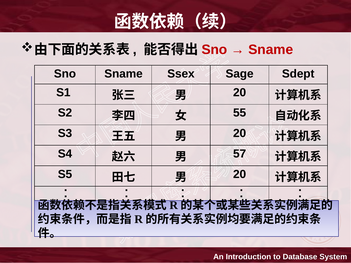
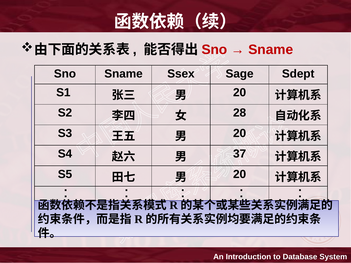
55: 55 -> 28
57: 57 -> 37
